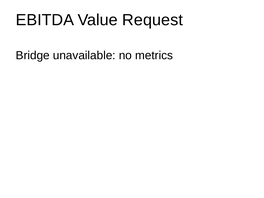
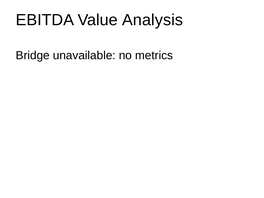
Request: Request -> Analysis
